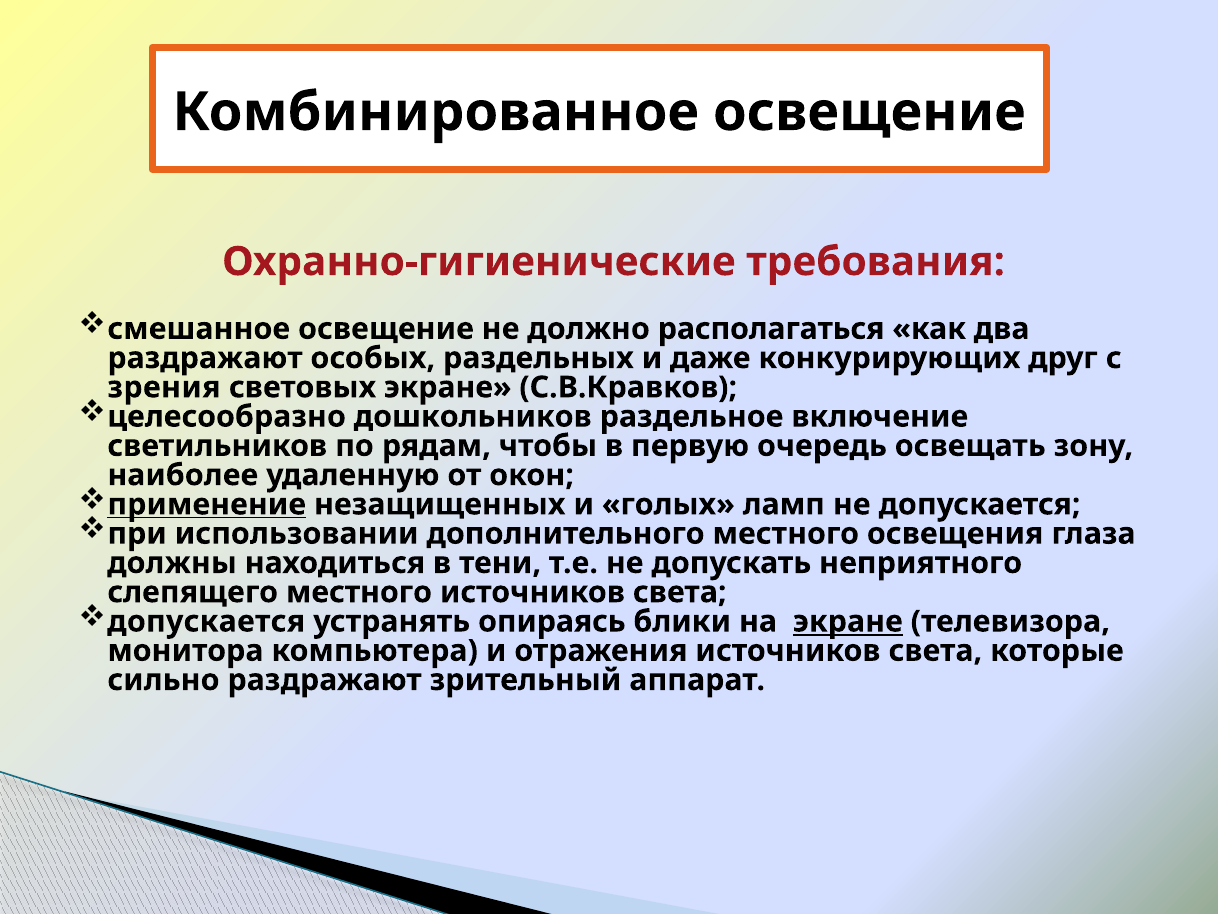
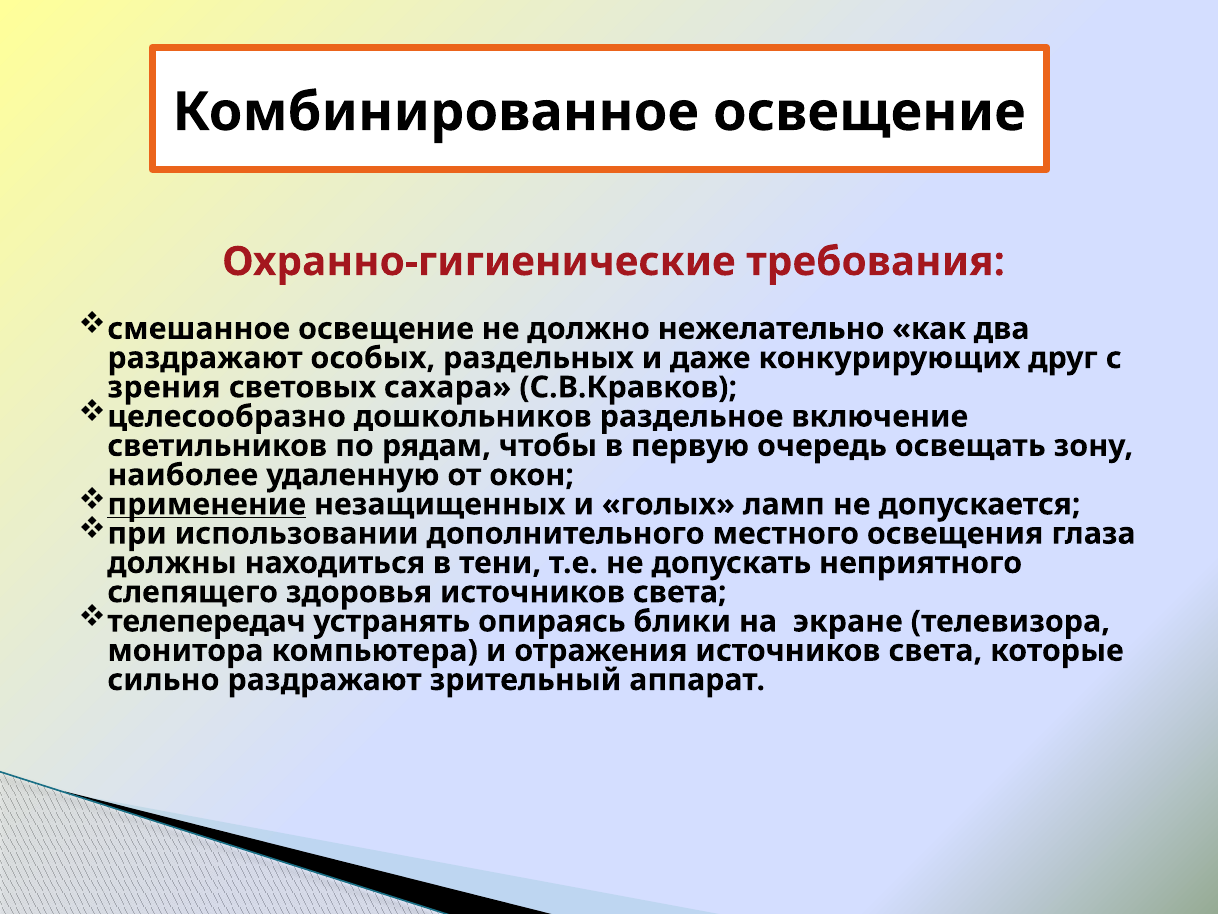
располагаться: располагаться -> нежелательно
световых экране: экране -> сахара
слепящего местного: местного -> здоровья
допускается at (206, 621): допускается -> телепередач
экране at (848, 621) underline: present -> none
